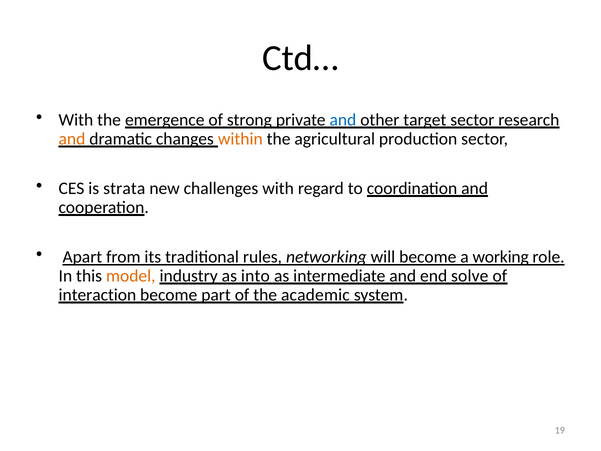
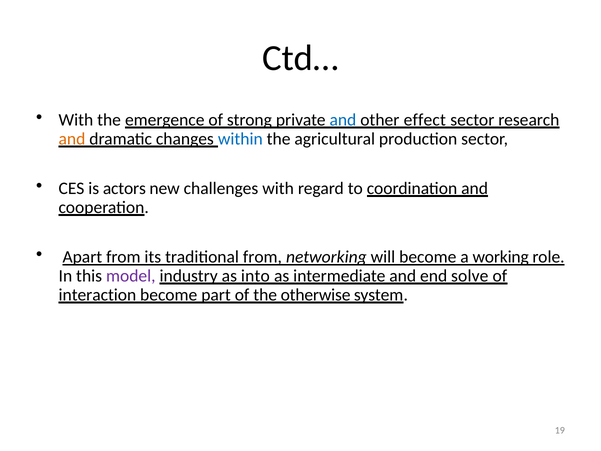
target: target -> effect
within colour: orange -> blue
strata: strata -> actors
traditional rules: rules -> from
model colour: orange -> purple
academic: academic -> otherwise
